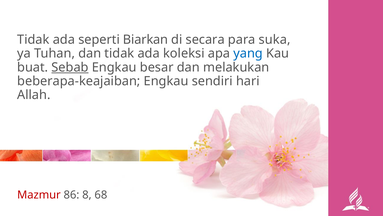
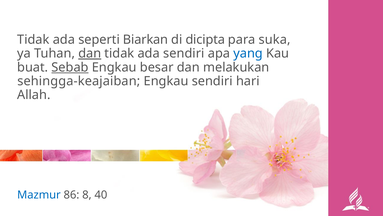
secara: secara -> dicipta
dan at (90, 53) underline: none -> present
ada koleksi: koleksi -> sendiri
beberapa-keajaiban: beberapa-keajaiban -> sehingga-keajaiban
Mazmur colour: red -> blue
68: 68 -> 40
